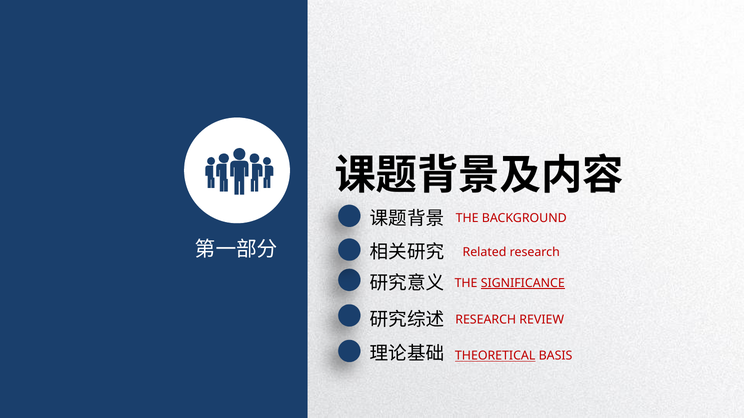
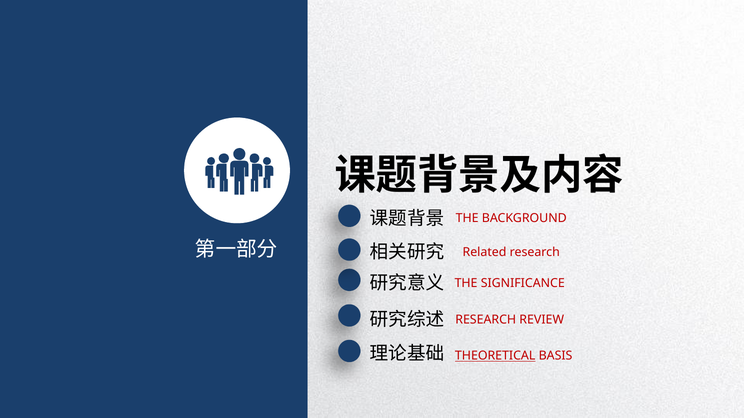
SIGNIFICANCE underline: present -> none
